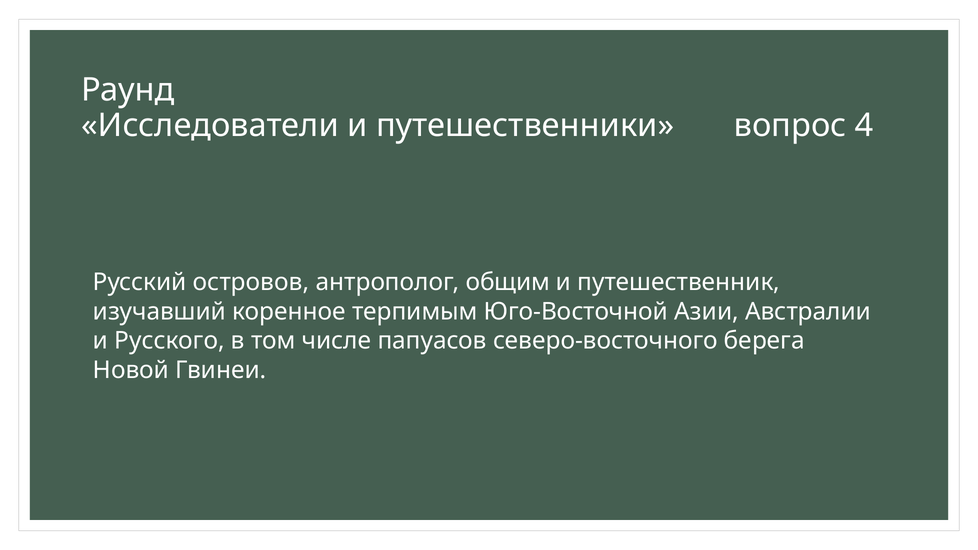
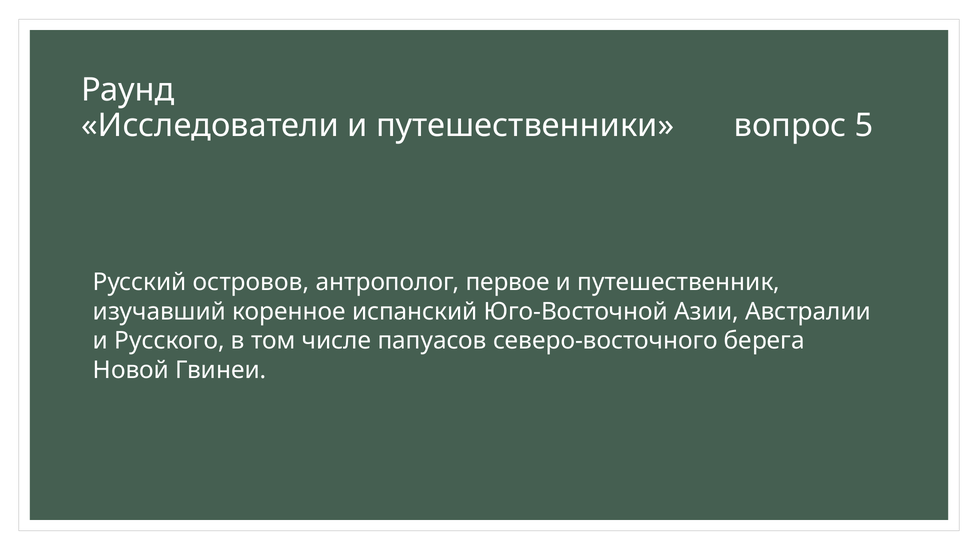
4: 4 -> 5
общим: общим -> первое
терпимым: терпимым -> испанский
